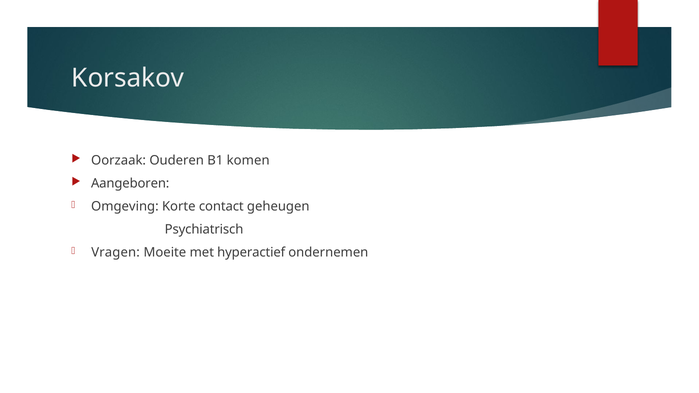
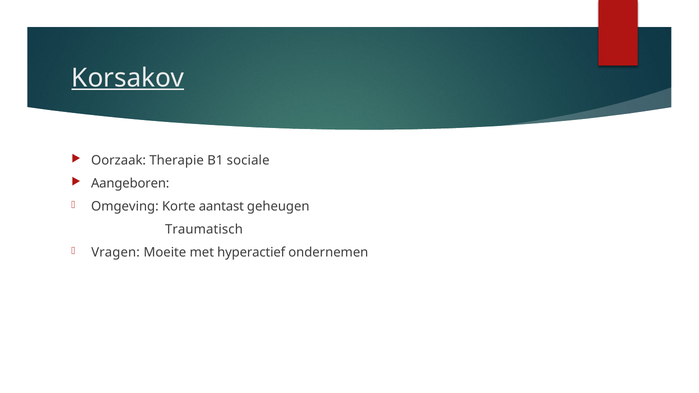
Korsakov underline: none -> present
Ouderen: Ouderen -> Therapie
komen: komen -> sociale
contact: contact -> aantast
Psychiatrisch: Psychiatrisch -> Traumatisch
